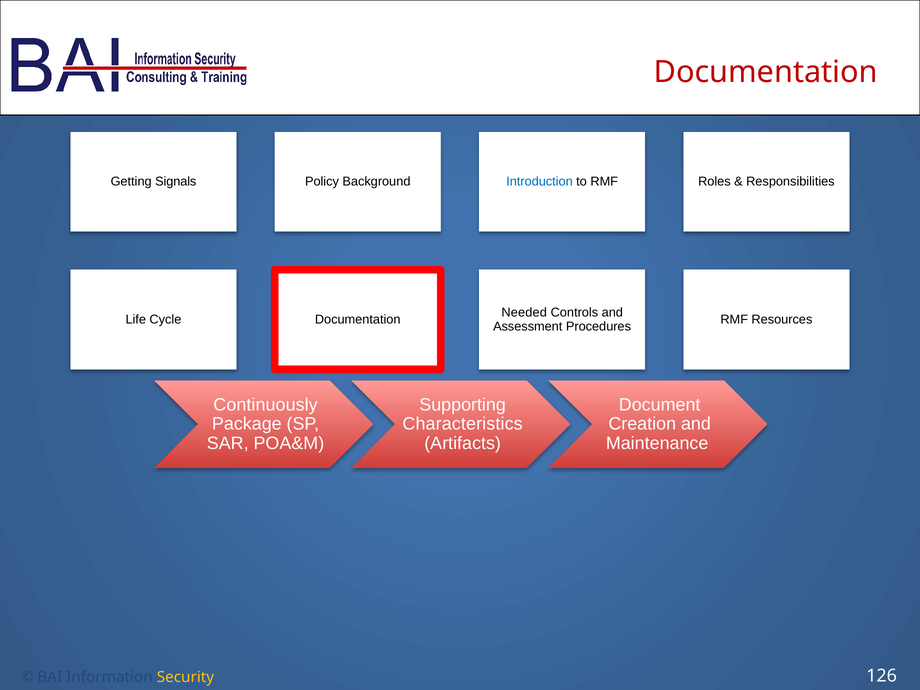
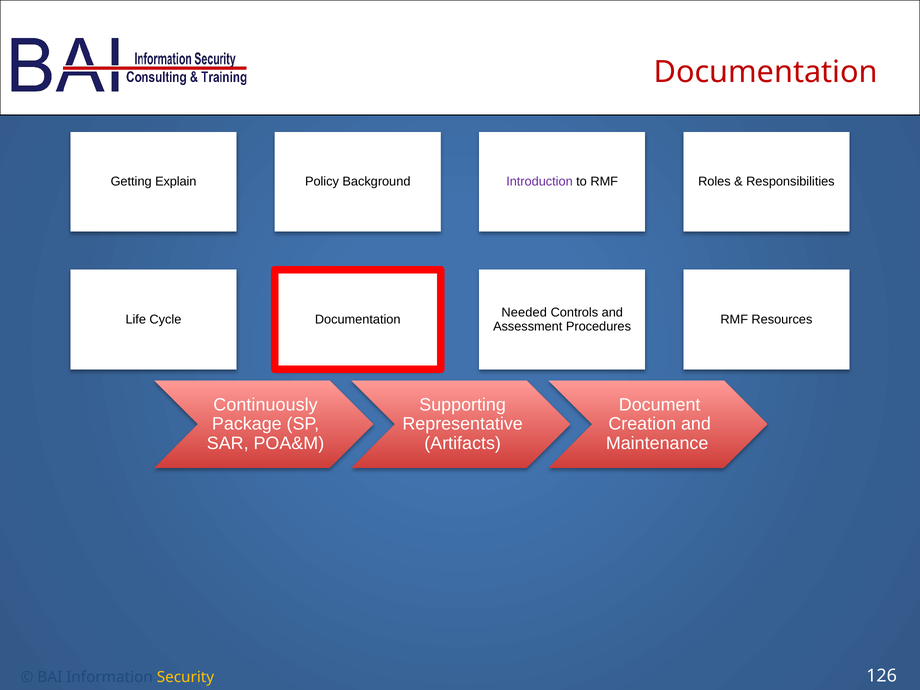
Signals: Signals -> Explain
Introduction colour: blue -> purple
Characteristics: Characteristics -> Representative
